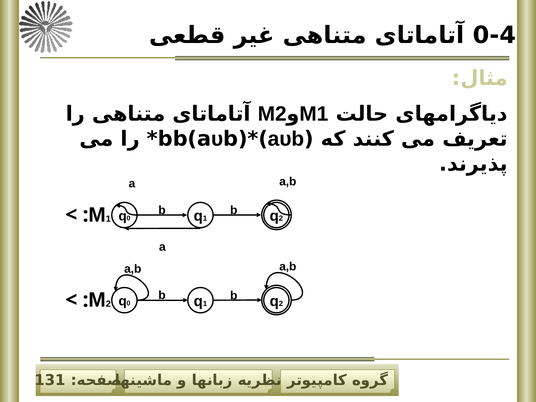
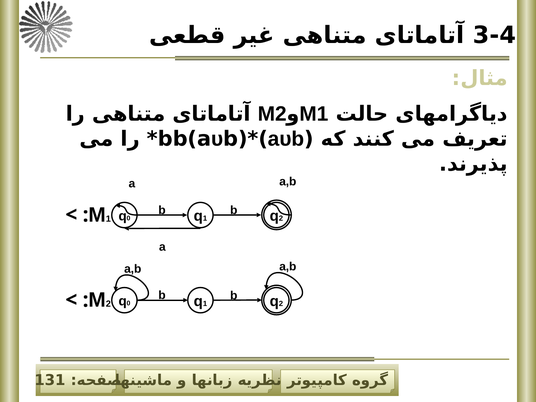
0-4: 0-4 -> 3-4
